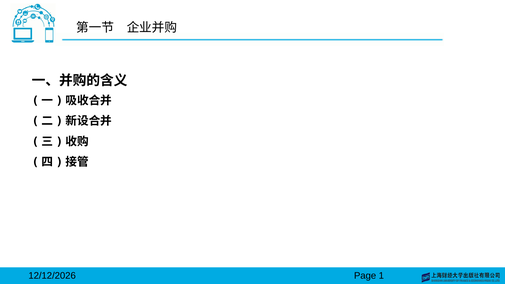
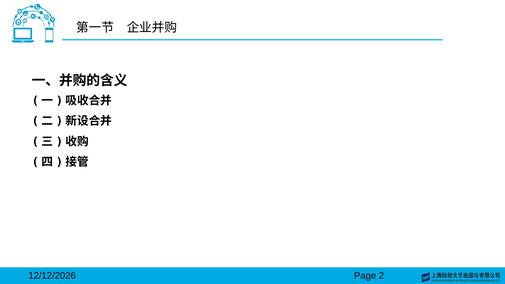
1: 1 -> 2
